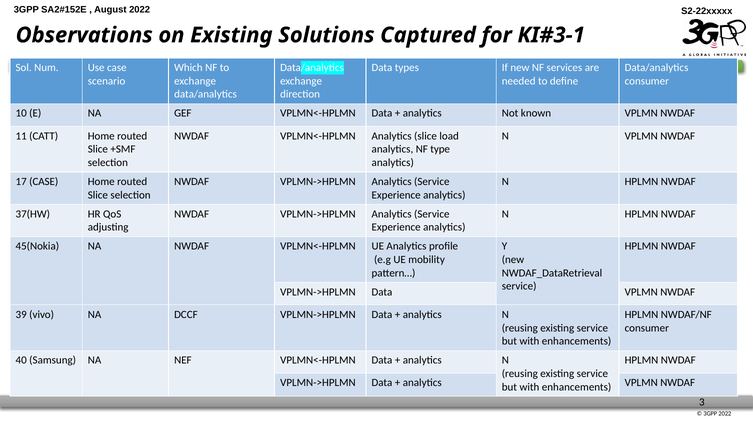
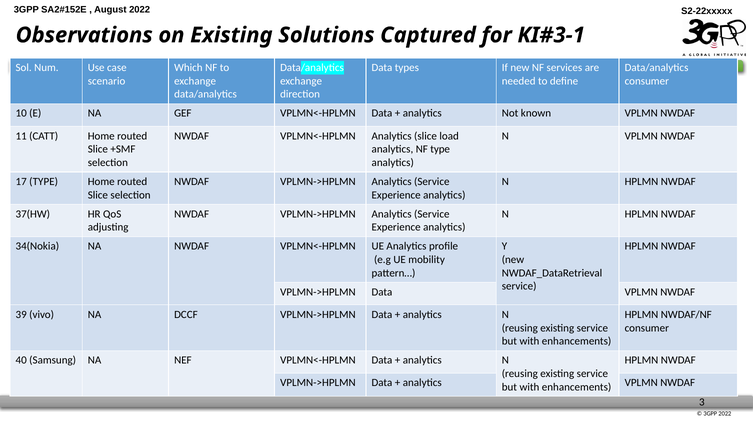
17 CASE: CASE -> TYPE
45(Nokia: 45(Nokia -> 34(Nokia
